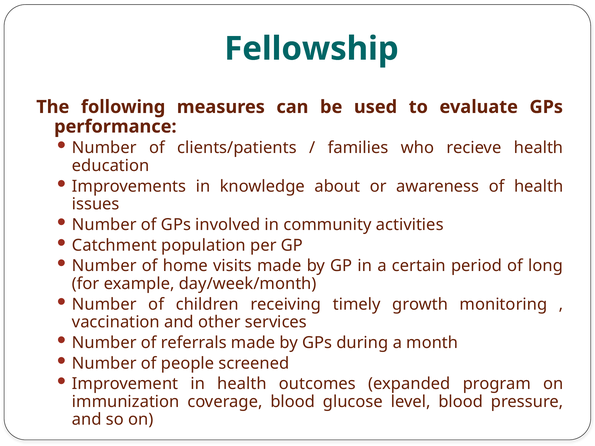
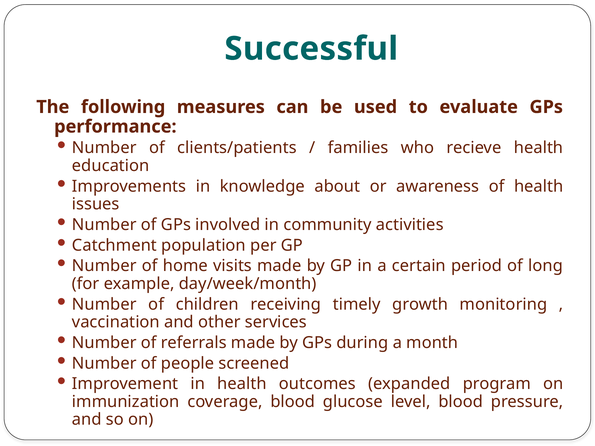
Fellowship: Fellowship -> Successful
